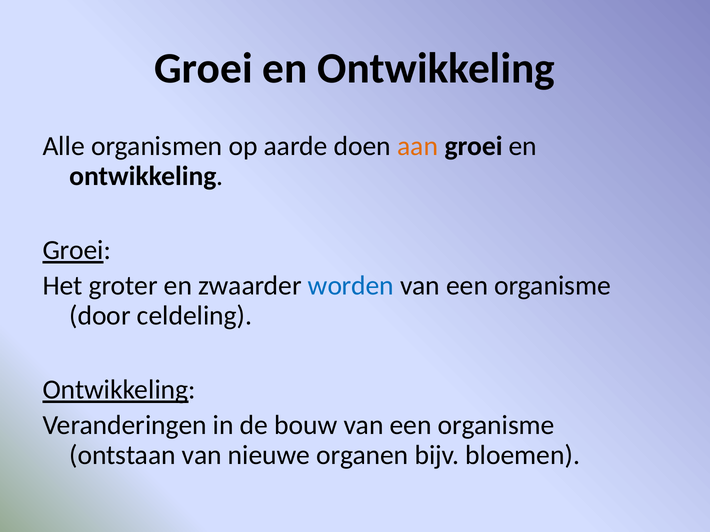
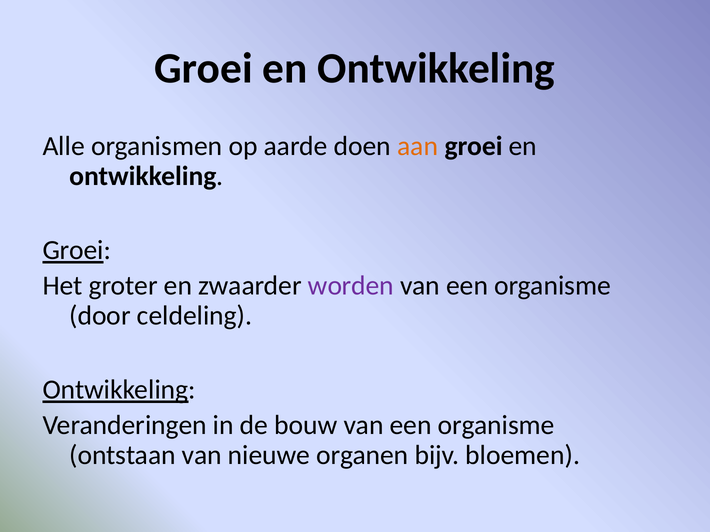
worden colour: blue -> purple
